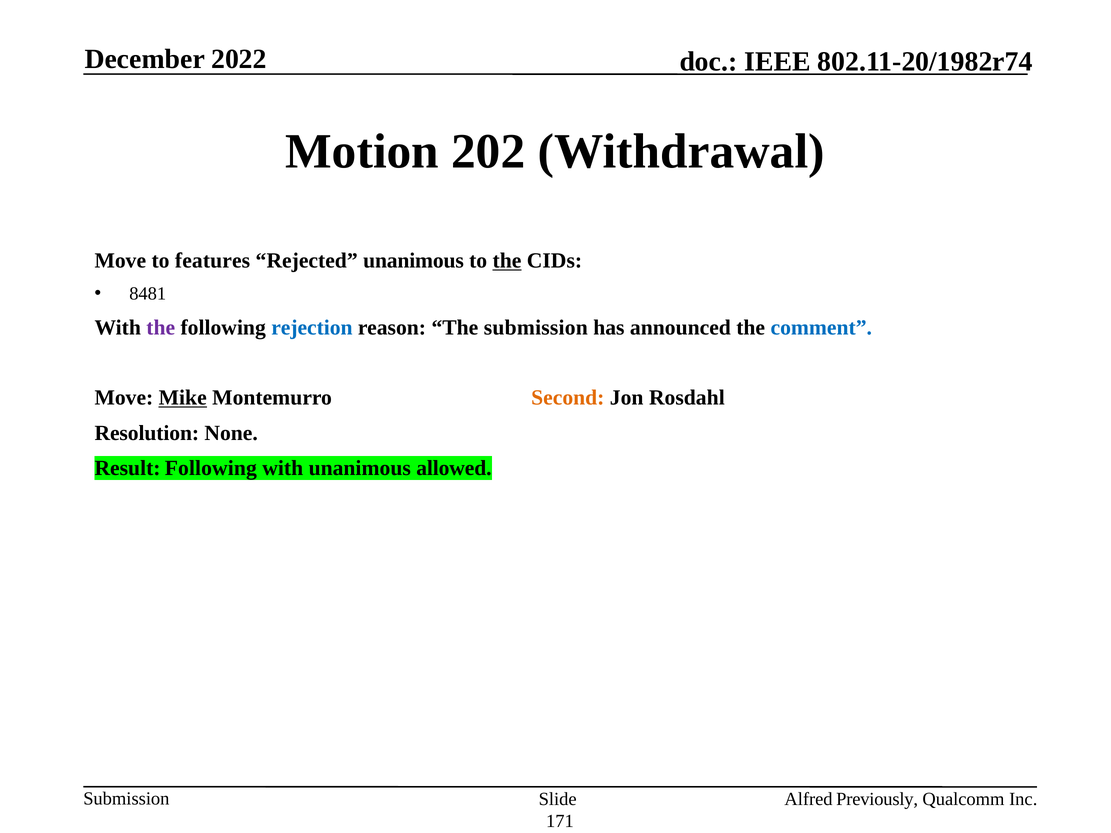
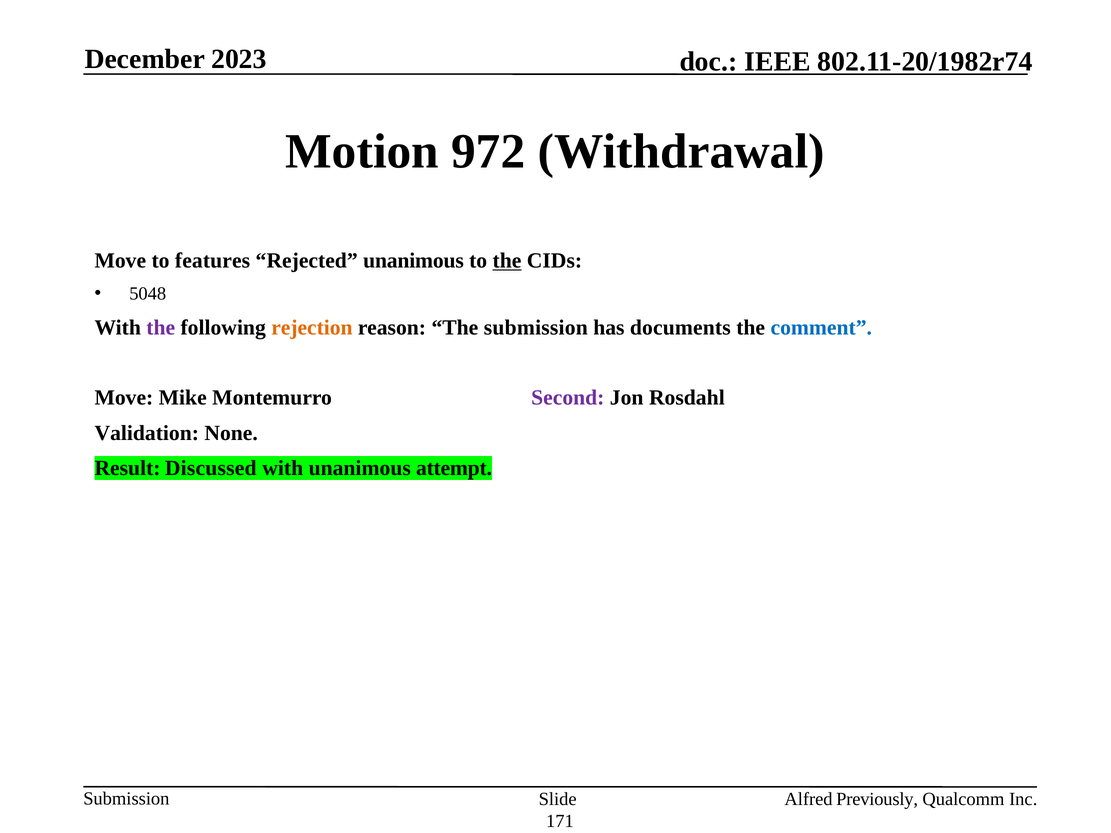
2022: 2022 -> 2023
202: 202 -> 972
8481: 8481 -> 5048
rejection colour: blue -> orange
announced: announced -> documents
Mike underline: present -> none
Second colour: orange -> purple
Resolution: Resolution -> Validation
Result Following: Following -> Discussed
allowed: allowed -> attempt
